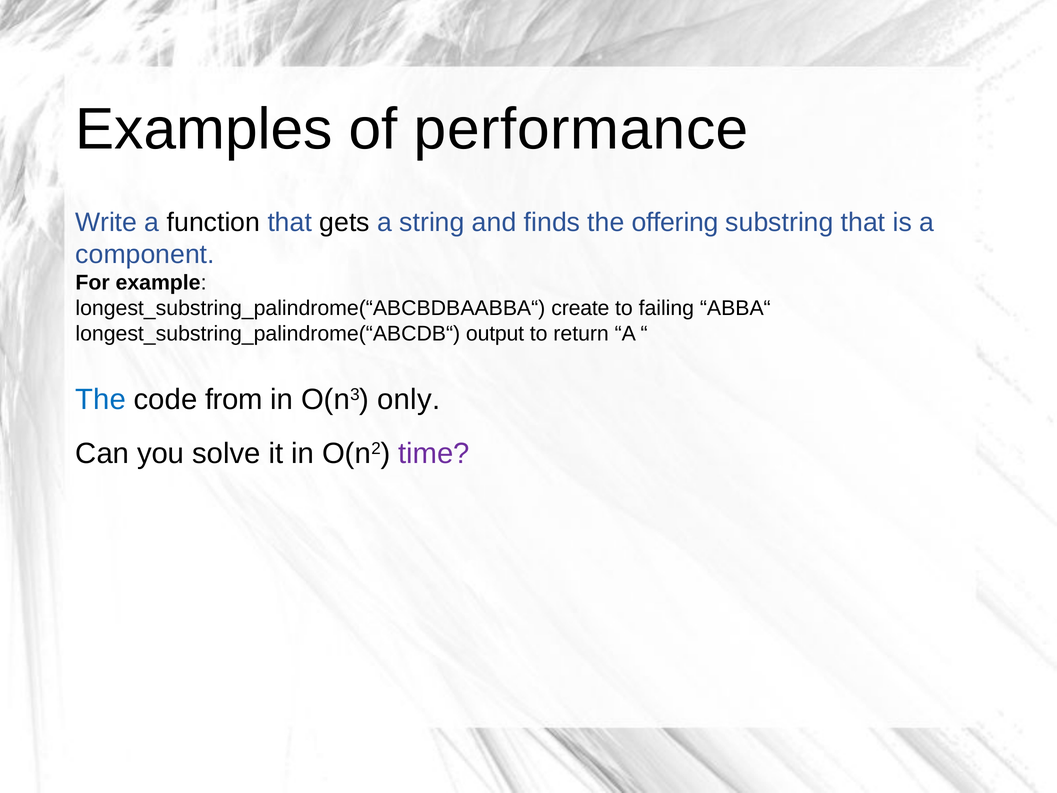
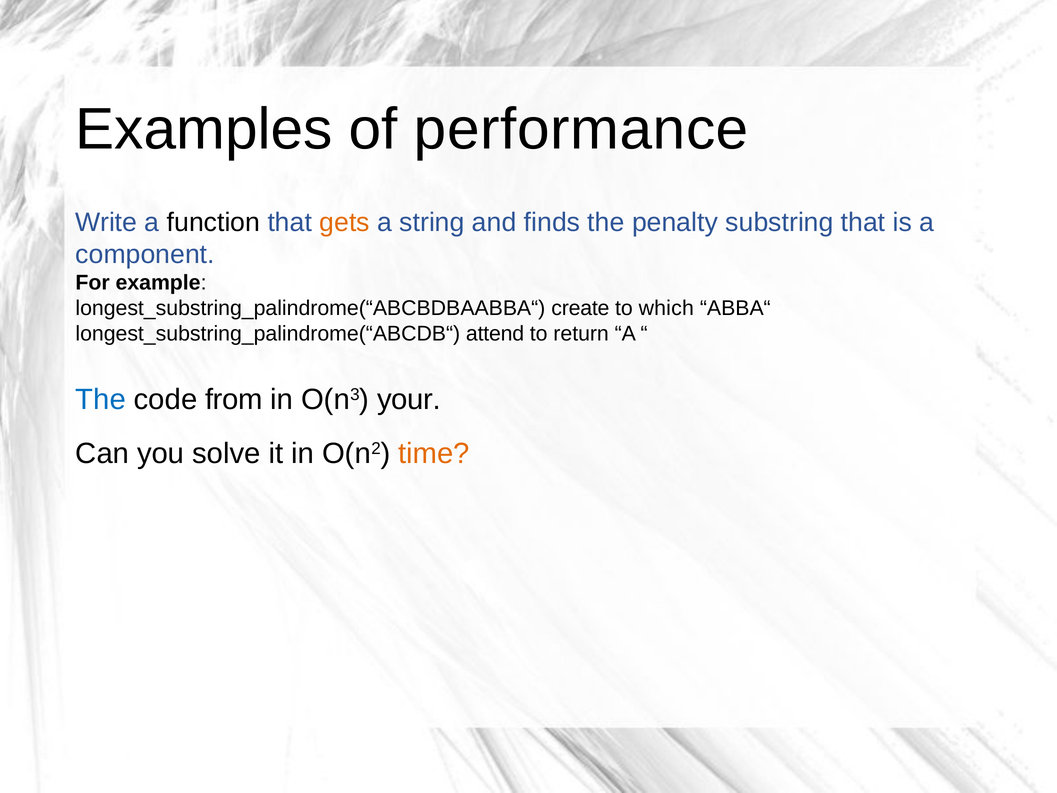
gets colour: black -> orange
offering: offering -> penalty
failing: failing -> which
output: output -> attend
only: only -> your
time colour: purple -> orange
